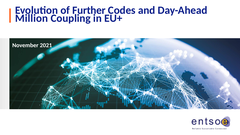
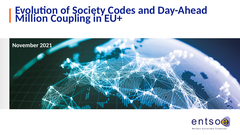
Further: Further -> Society
